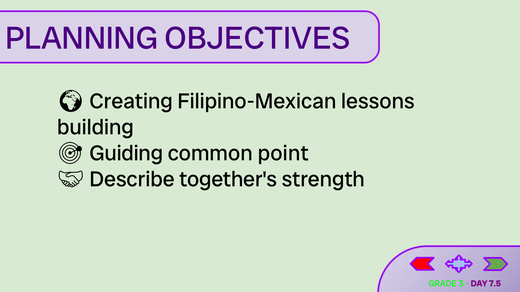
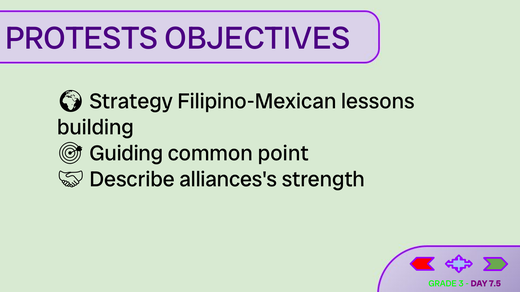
PLANNING: PLANNING -> PROTESTS
Creating: Creating -> Strategy
together's: together's -> alliances's
